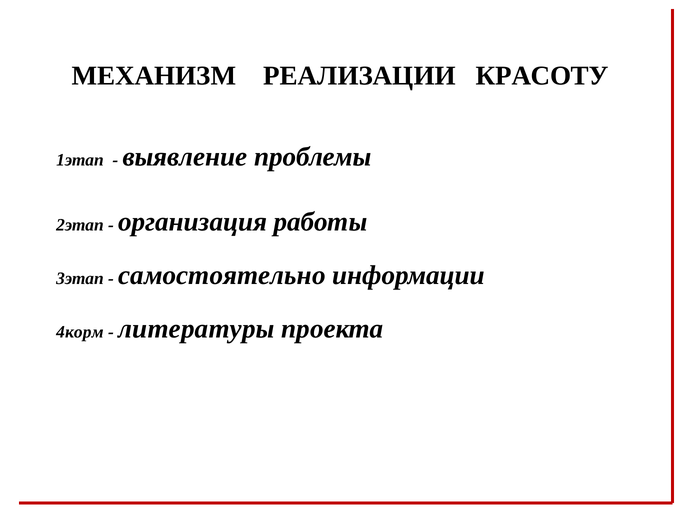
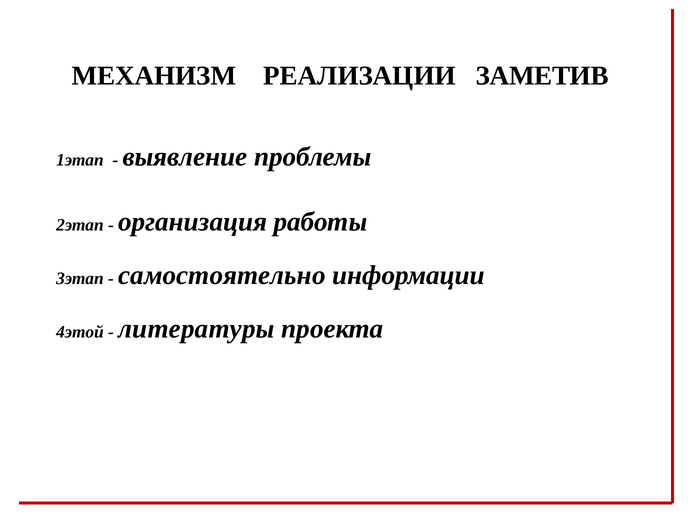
КРАСОТУ: КРАСОТУ -> ЗАМЕТИВ
4корм: 4корм -> 4этой
